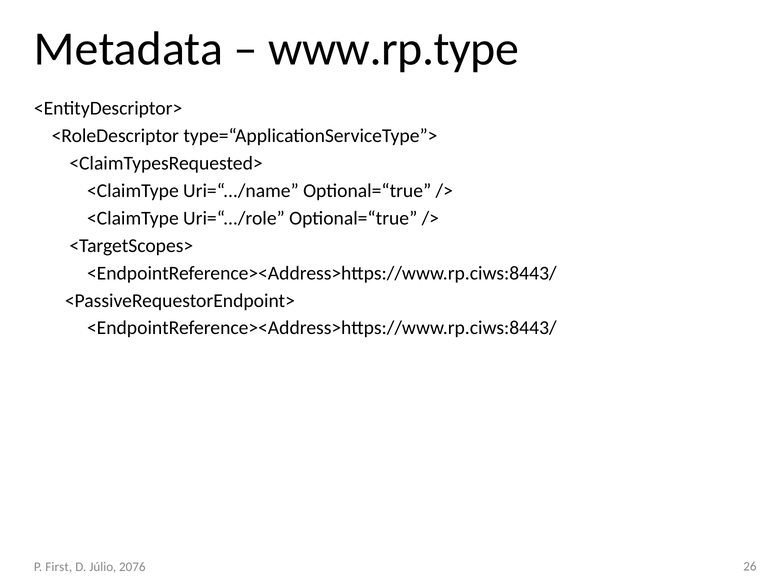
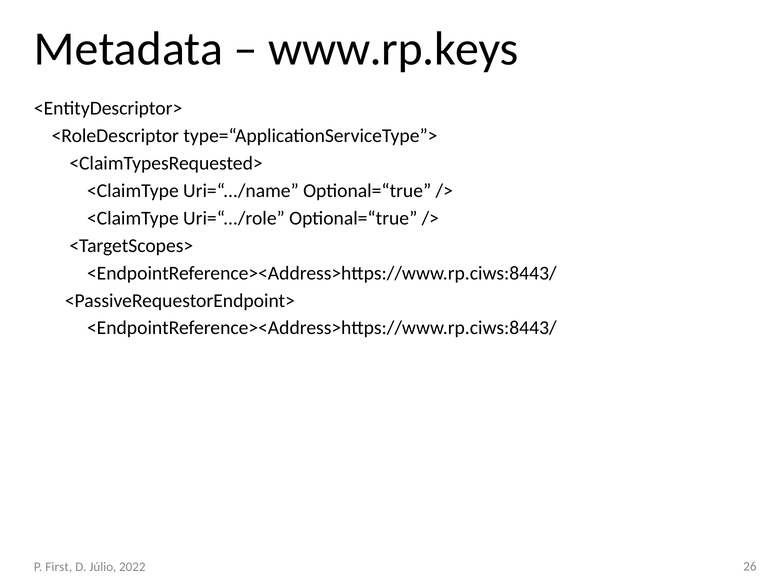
www.rp.type: www.rp.type -> www.rp.keys
2076: 2076 -> 2022
